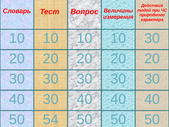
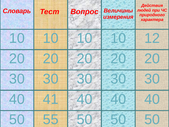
10 30: 30 -> 12
40 30: 30 -> 41
54: 54 -> 55
